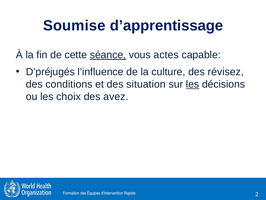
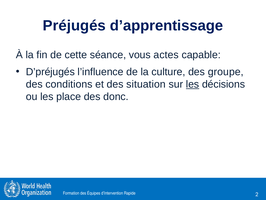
Soumise: Soumise -> Préjugés
séance underline: present -> none
révisez: révisez -> groupe
choix: choix -> place
avez: avez -> donc
